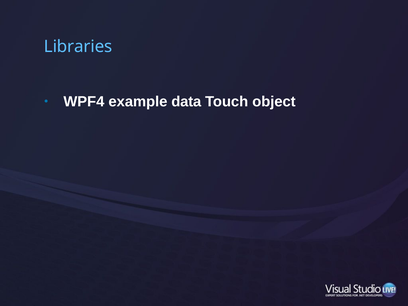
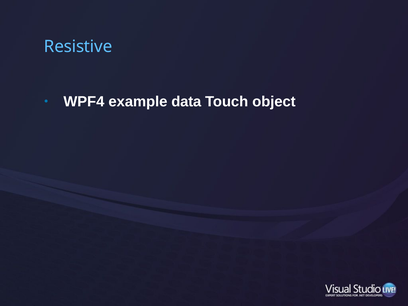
Libraries: Libraries -> Resistive
